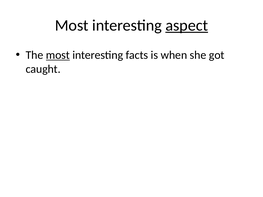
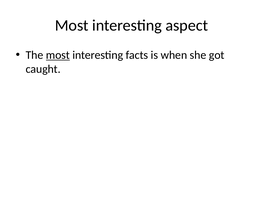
aspect underline: present -> none
